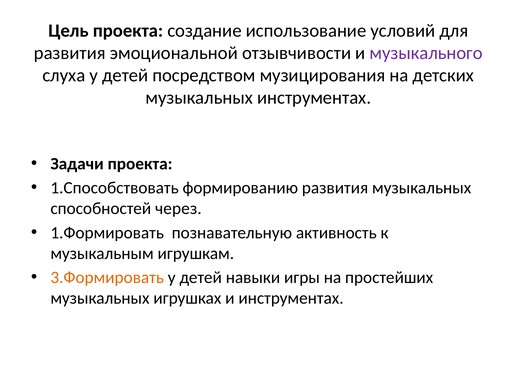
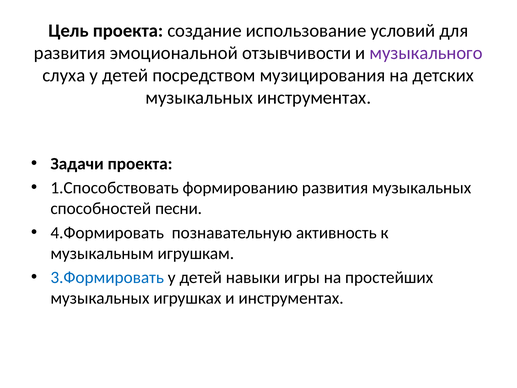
через: через -> песни
1.Формировать: 1.Формировать -> 4.Формировать
3.Формировать colour: orange -> blue
